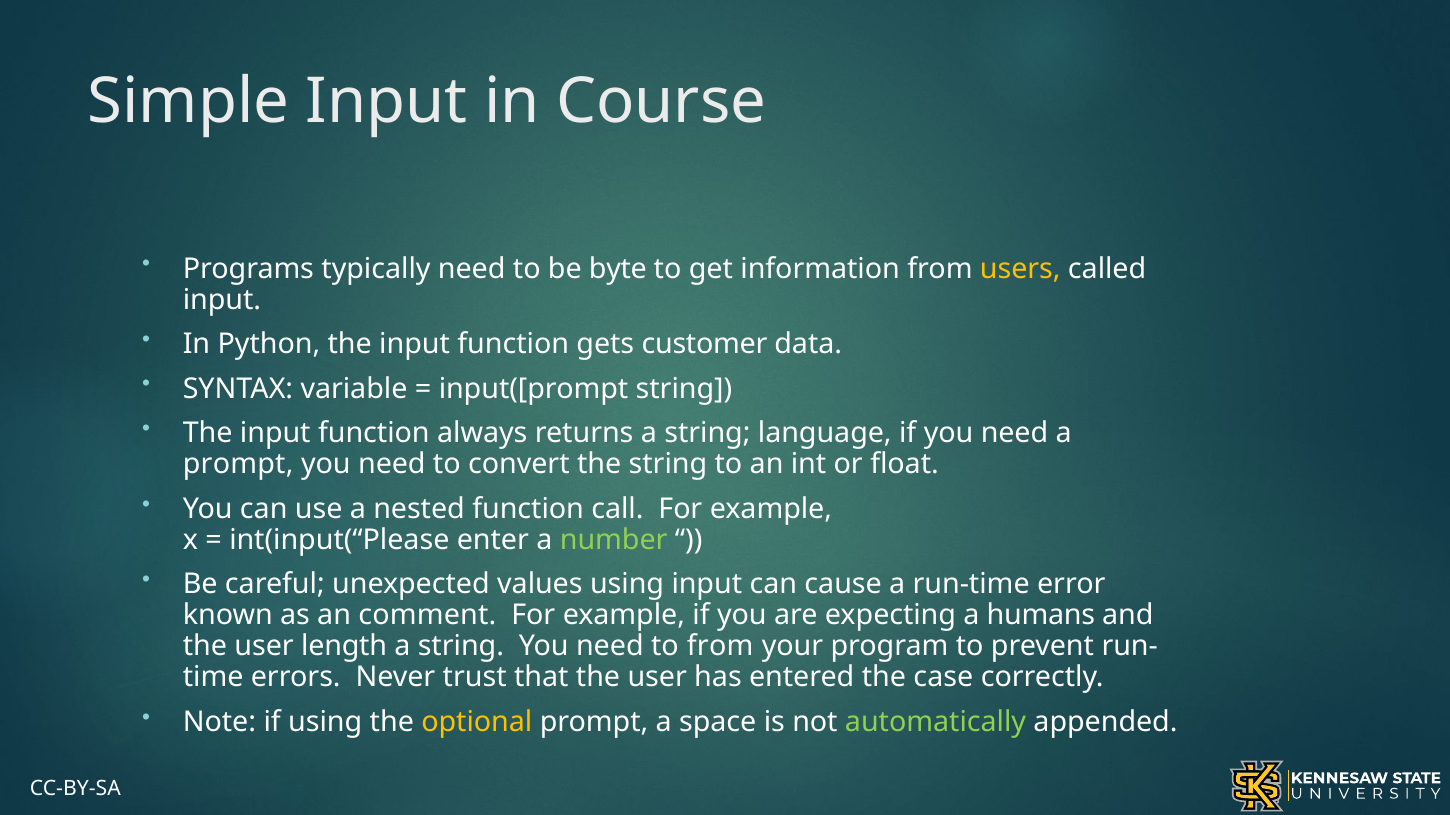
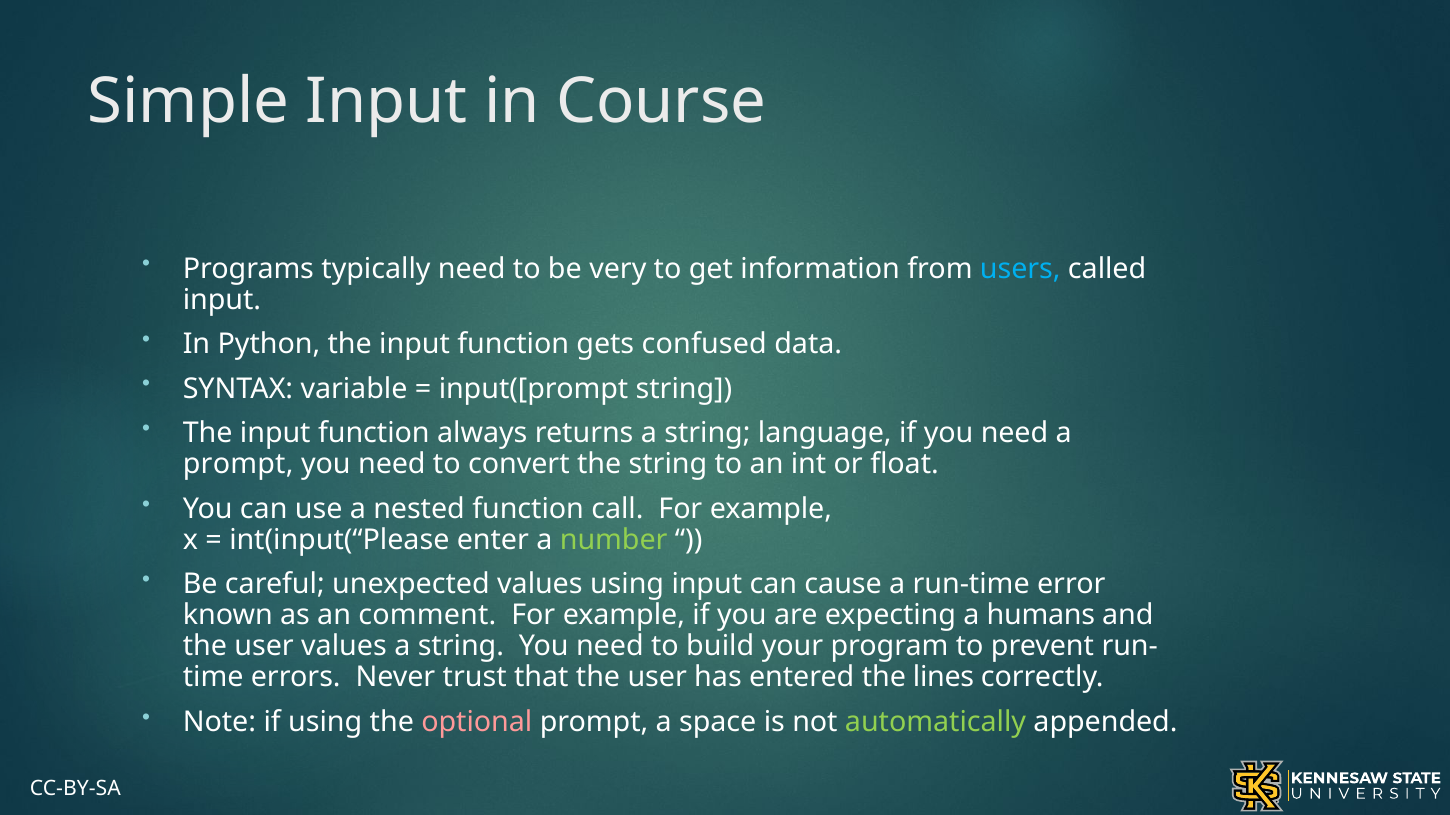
byte: byte -> very
users colour: yellow -> light blue
customer: customer -> confused
user length: length -> values
to from: from -> build
case: case -> lines
optional colour: yellow -> pink
